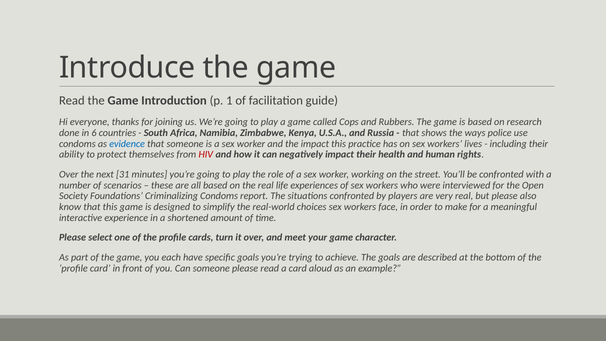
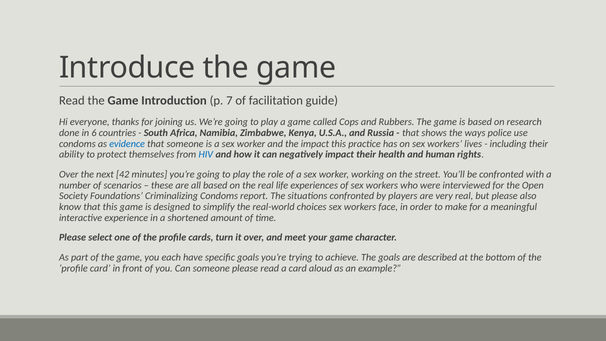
1: 1 -> 7
HIV colour: red -> blue
31: 31 -> 42
